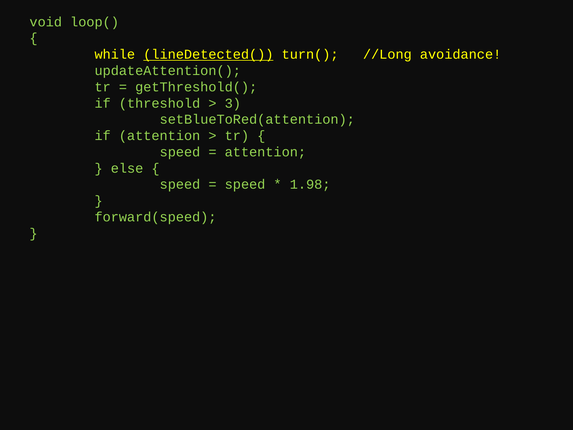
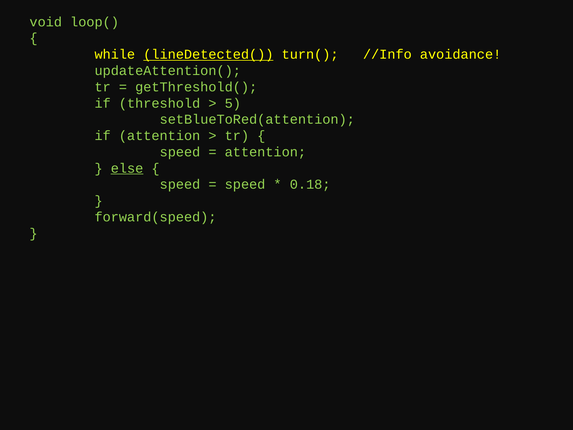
//Long: //Long -> //Info
3: 3 -> 5
else underline: none -> present
1.98: 1.98 -> 0.18
